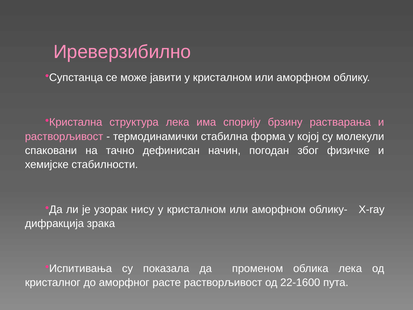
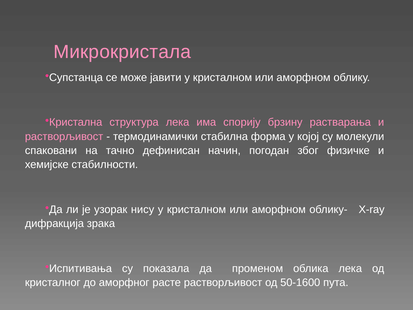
Иреверзибилно: Иреверзибилно -> Микрокристала
22-1600: 22-1600 -> 50-1600
